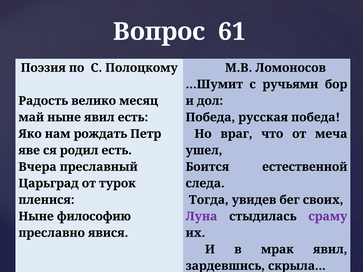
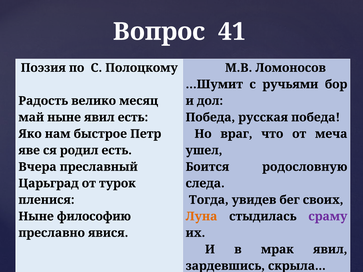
61: 61 -> 41
рождать: рождать -> быстрое
естественной: естественной -> родословную
Луна colour: purple -> orange
